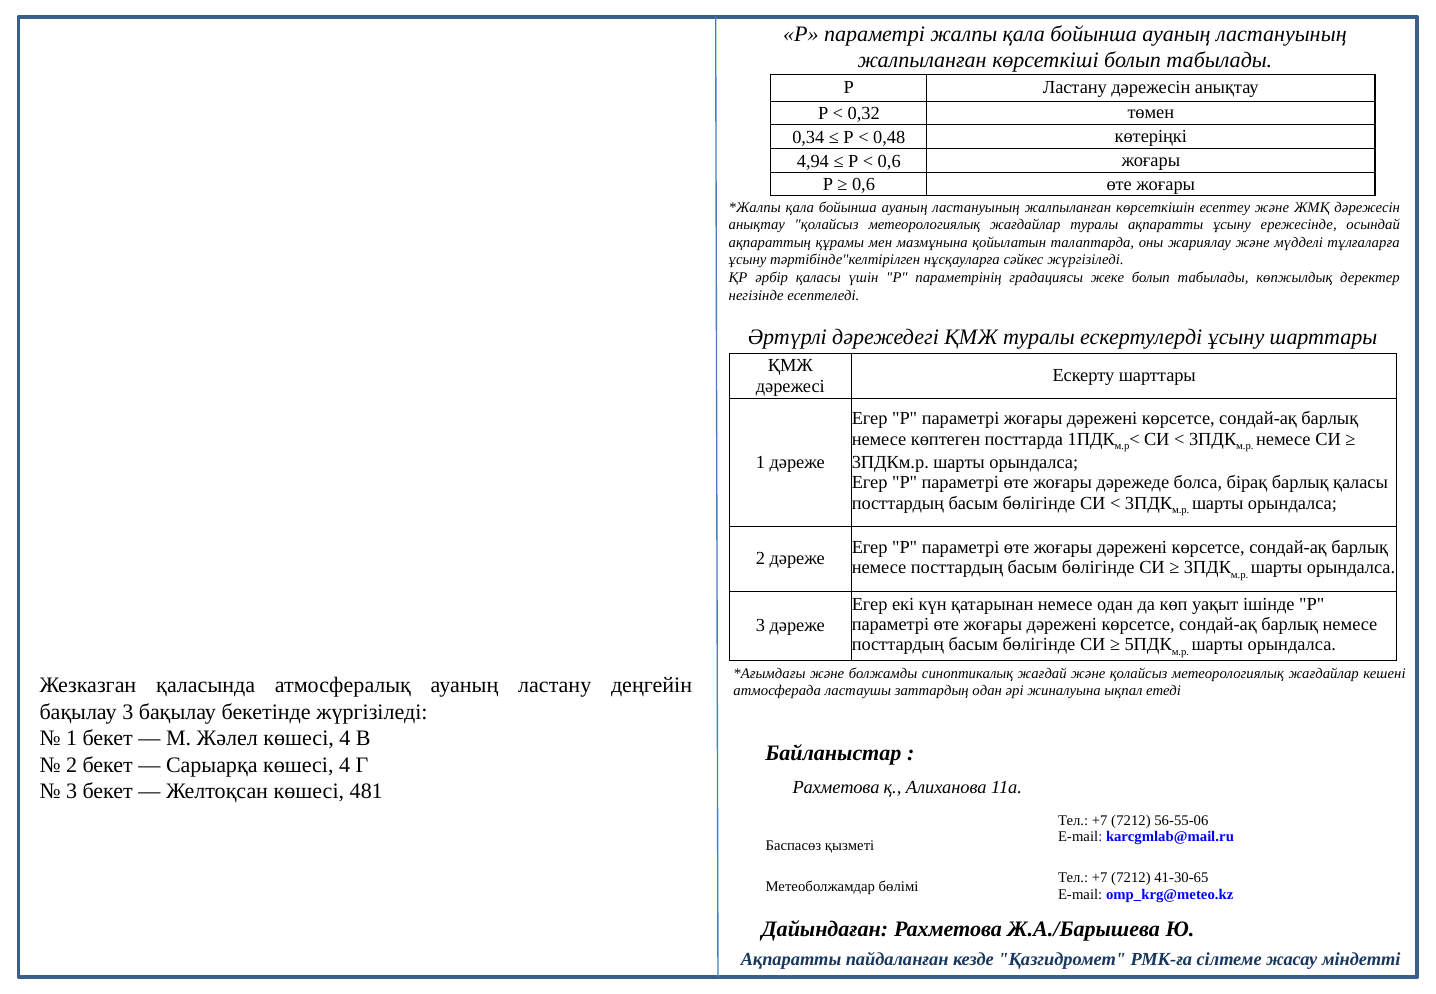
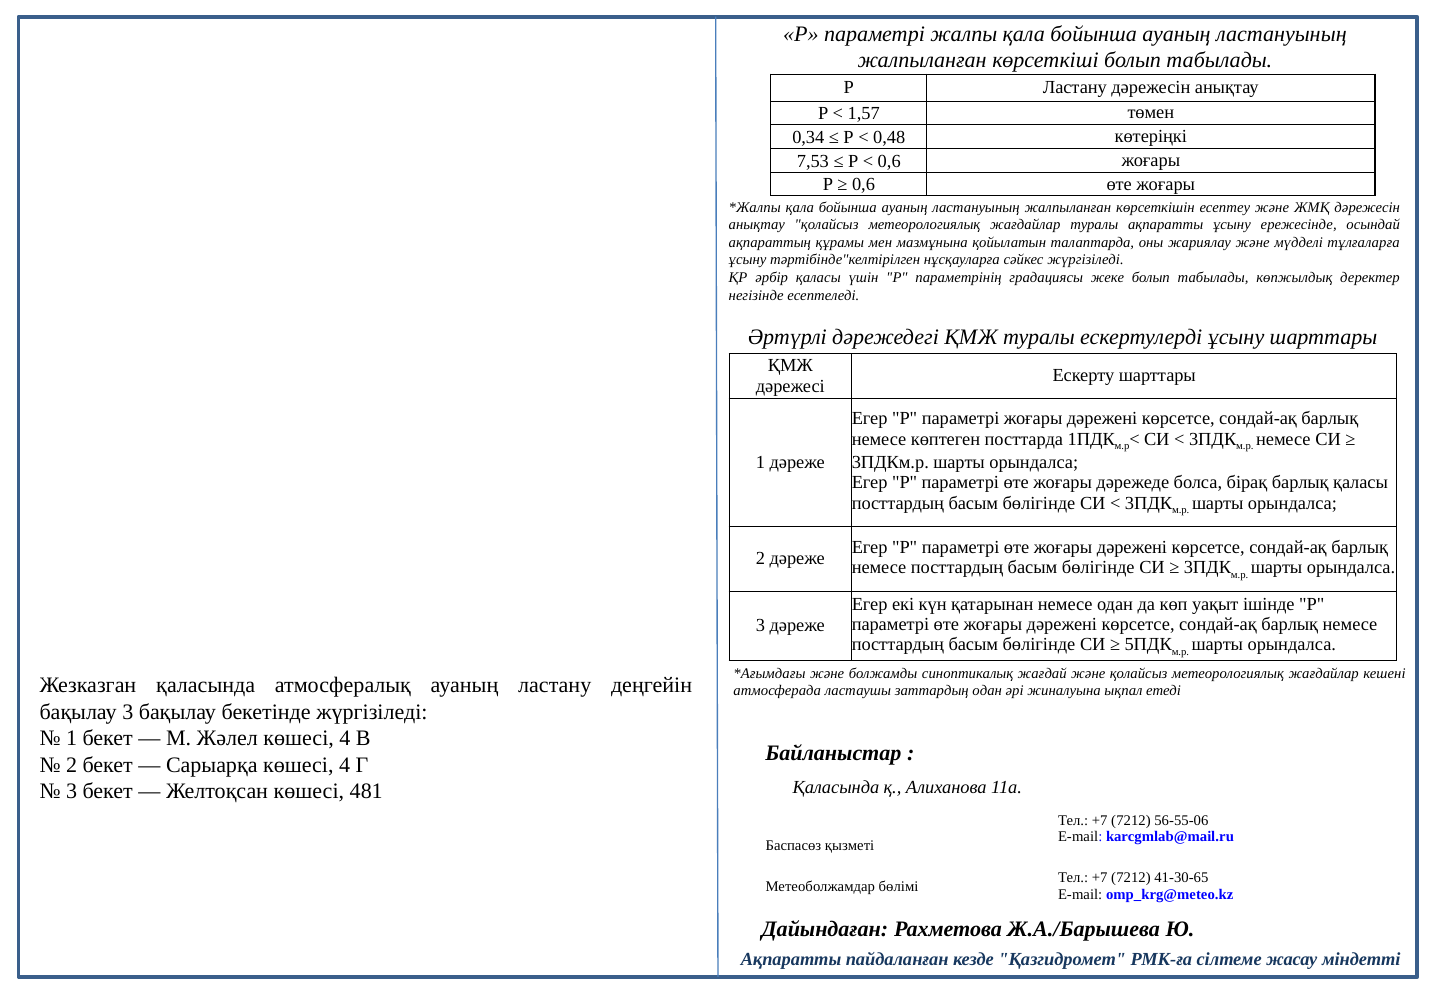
0,32: 0,32 -> 1,57
4,94: 4,94 -> 7,53
Рахметова at (836, 788): Рахметова -> Қаласында
